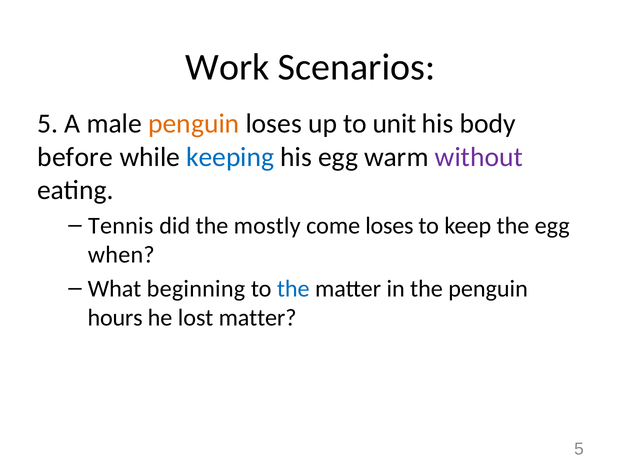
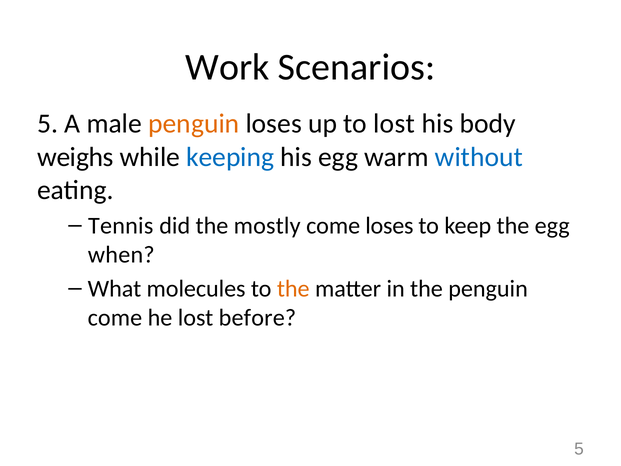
to unit: unit -> lost
before: before -> weighs
without colour: purple -> blue
beginning: beginning -> molecules
the at (293, 289) colour: blue -> orange
hours at (115, 318): hours -> come
lost matter: matter -> before
